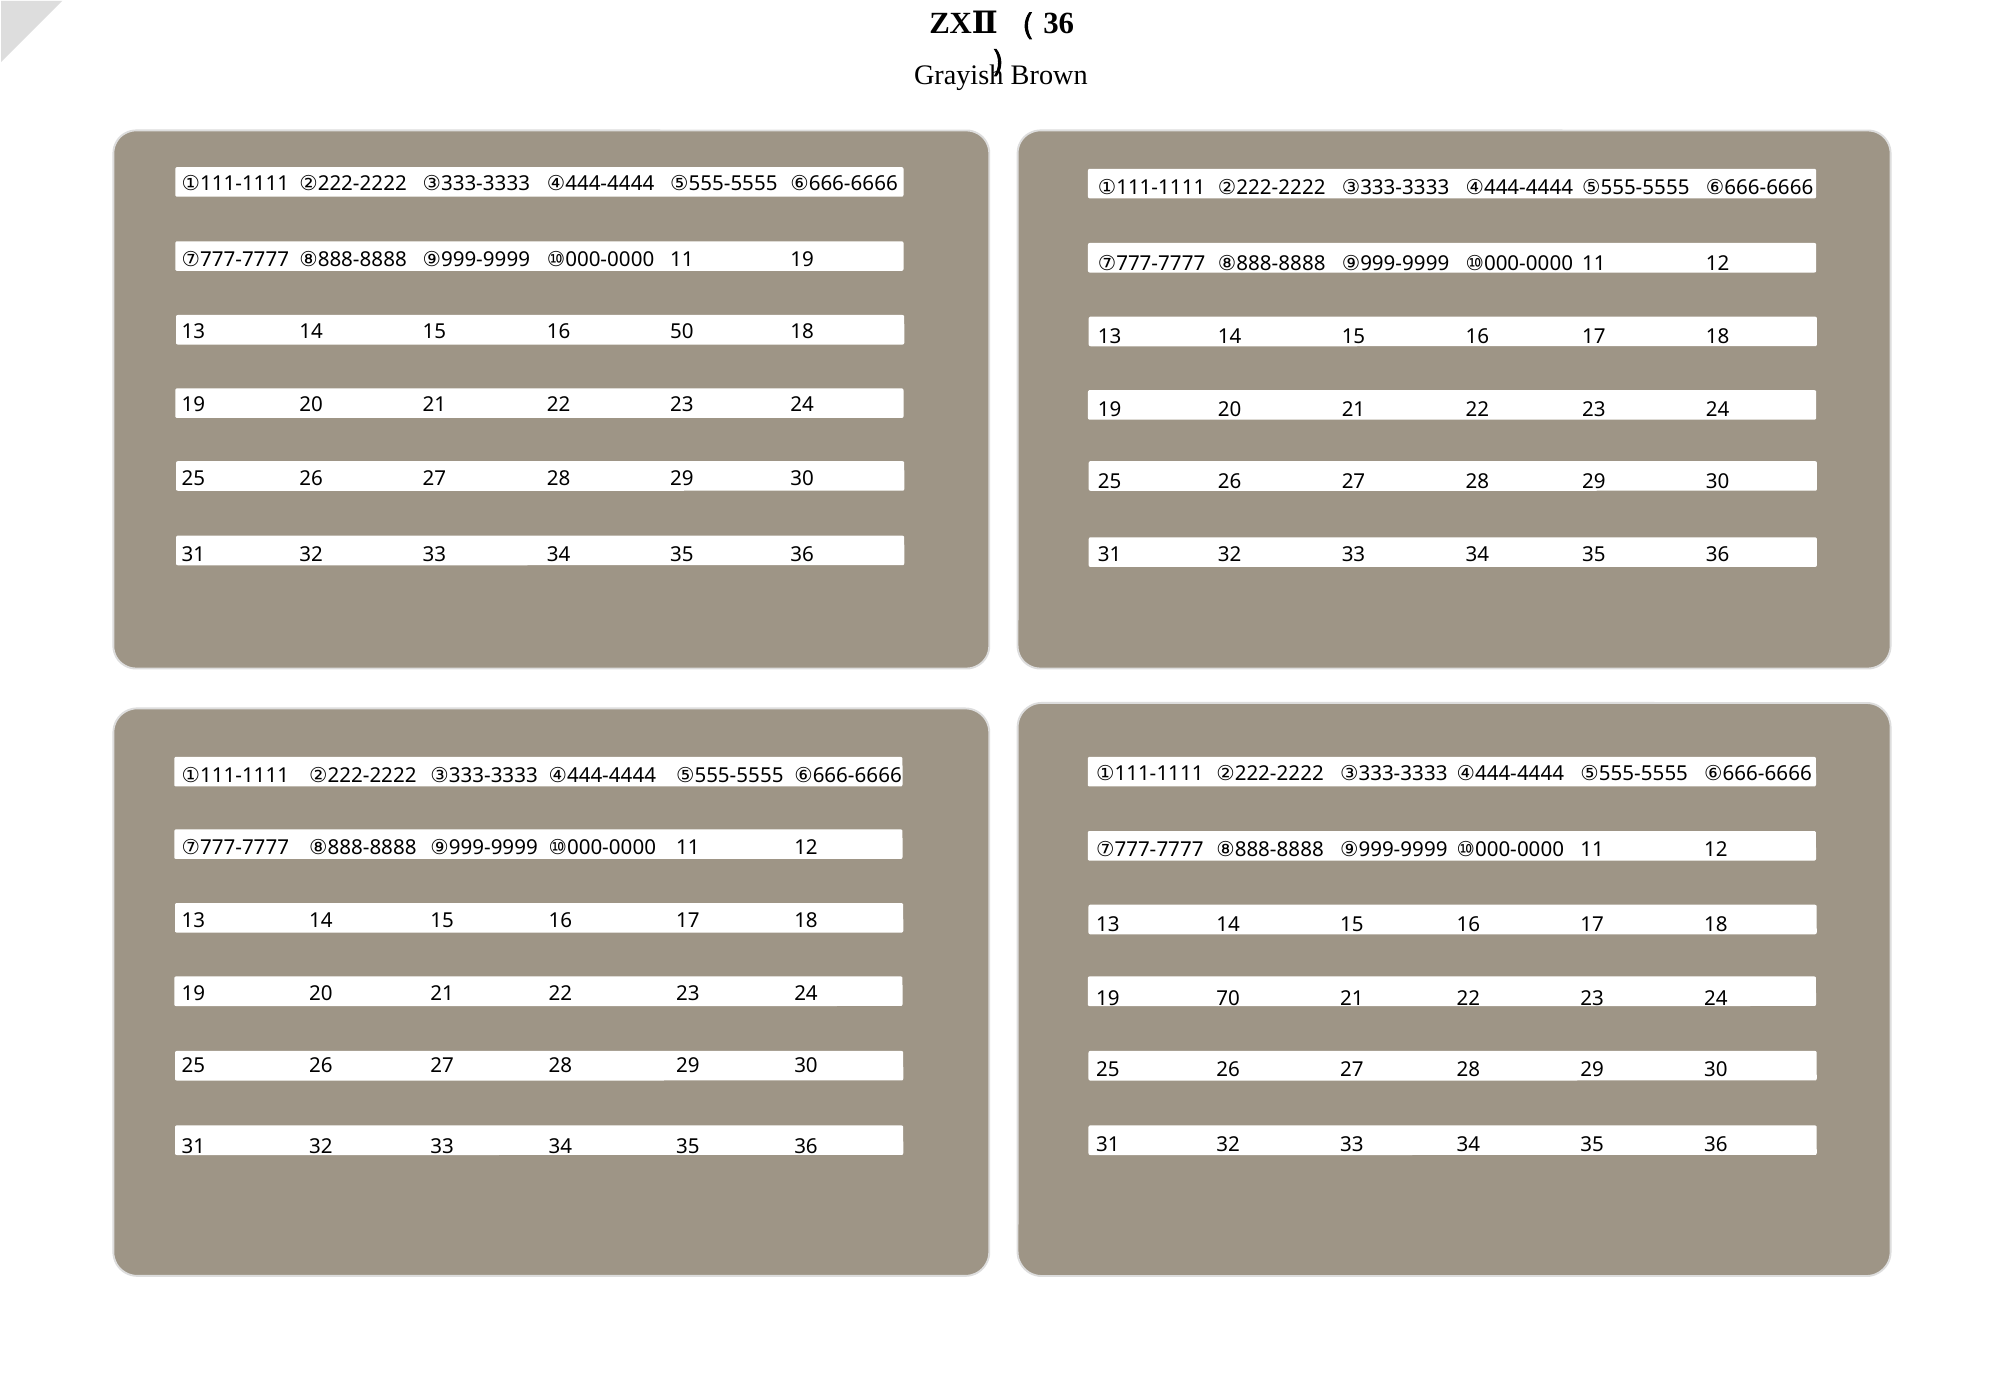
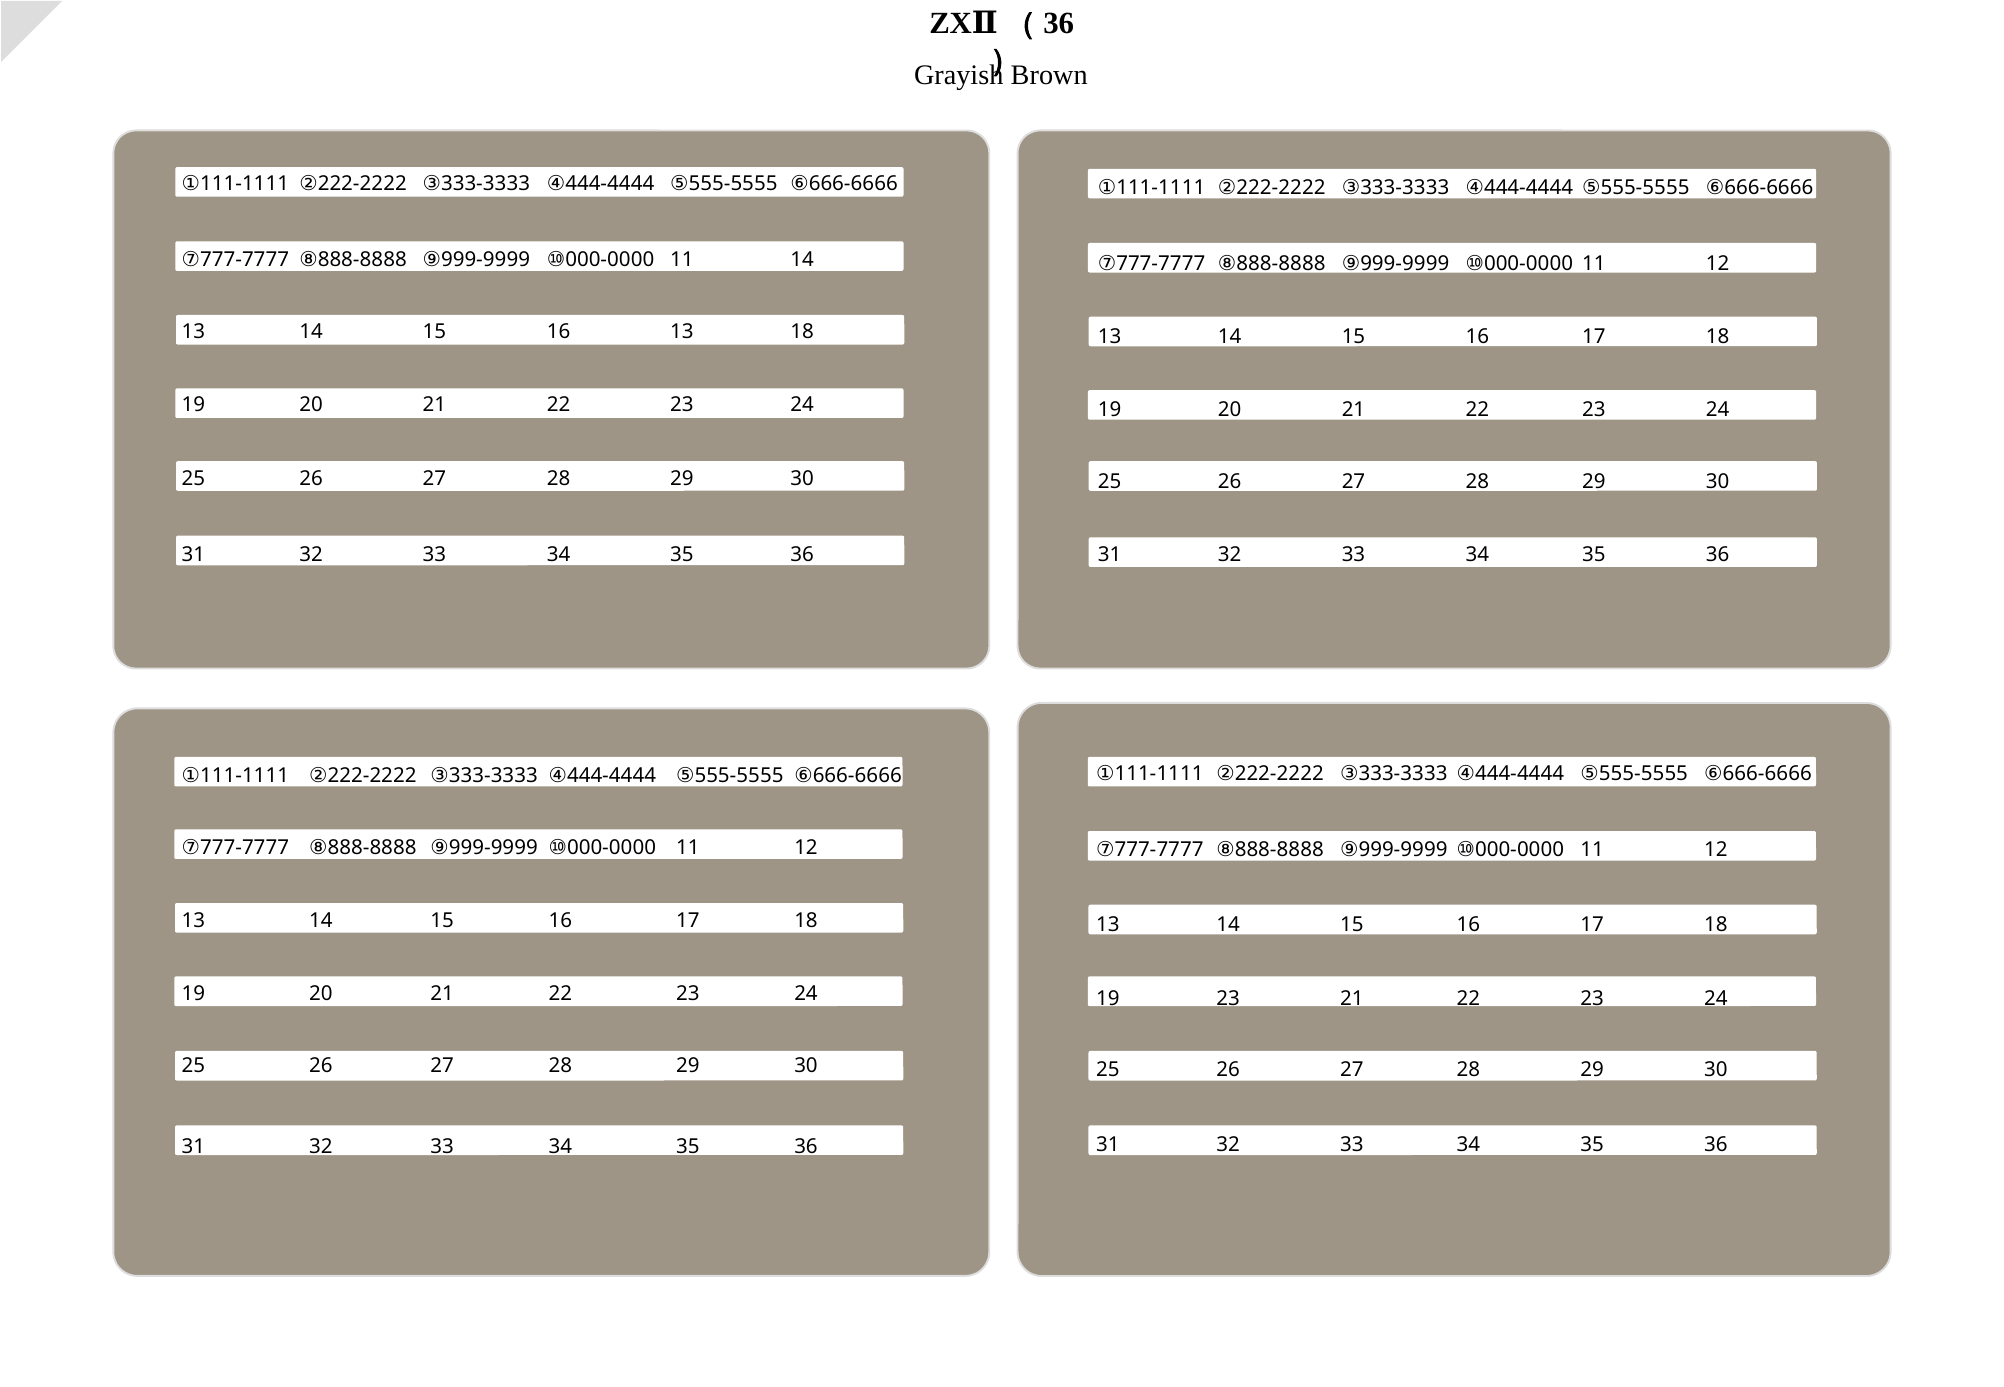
11 19: 19 -> 14
16 50: 50 -> 13
19 70: 70 -> 23
